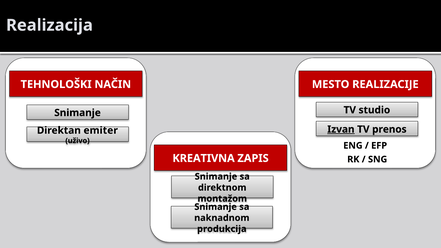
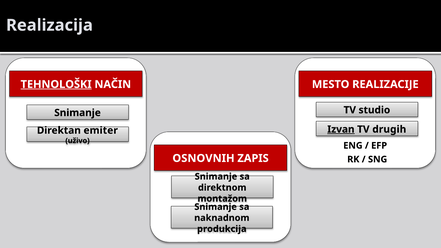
TEHNOLOŠKI underline: none -> present
prenos: prenos -> drugih
KREATIVNA: KREATIVNA -> OSNOVNIH
